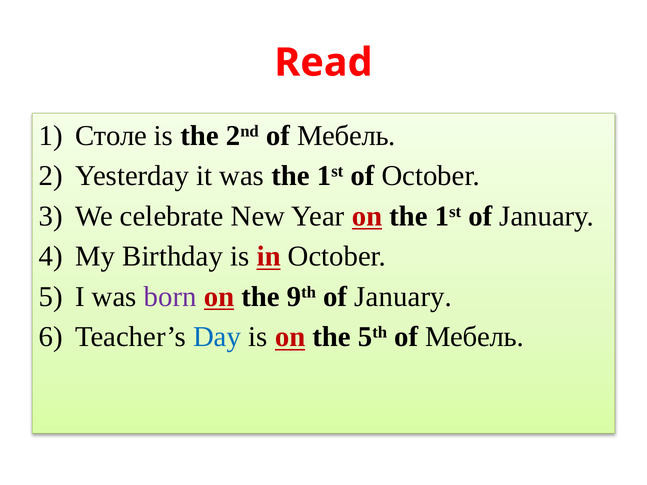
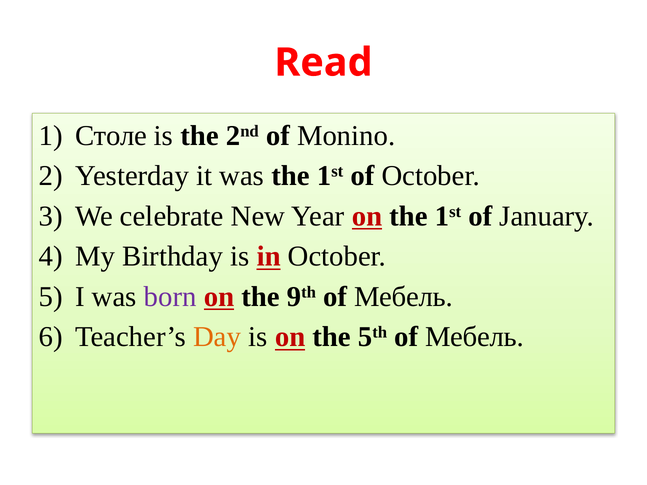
2nd of Мебель: Мебель -> Monino
9th of January: January -> Мебель
Day colour: blue -> orange
